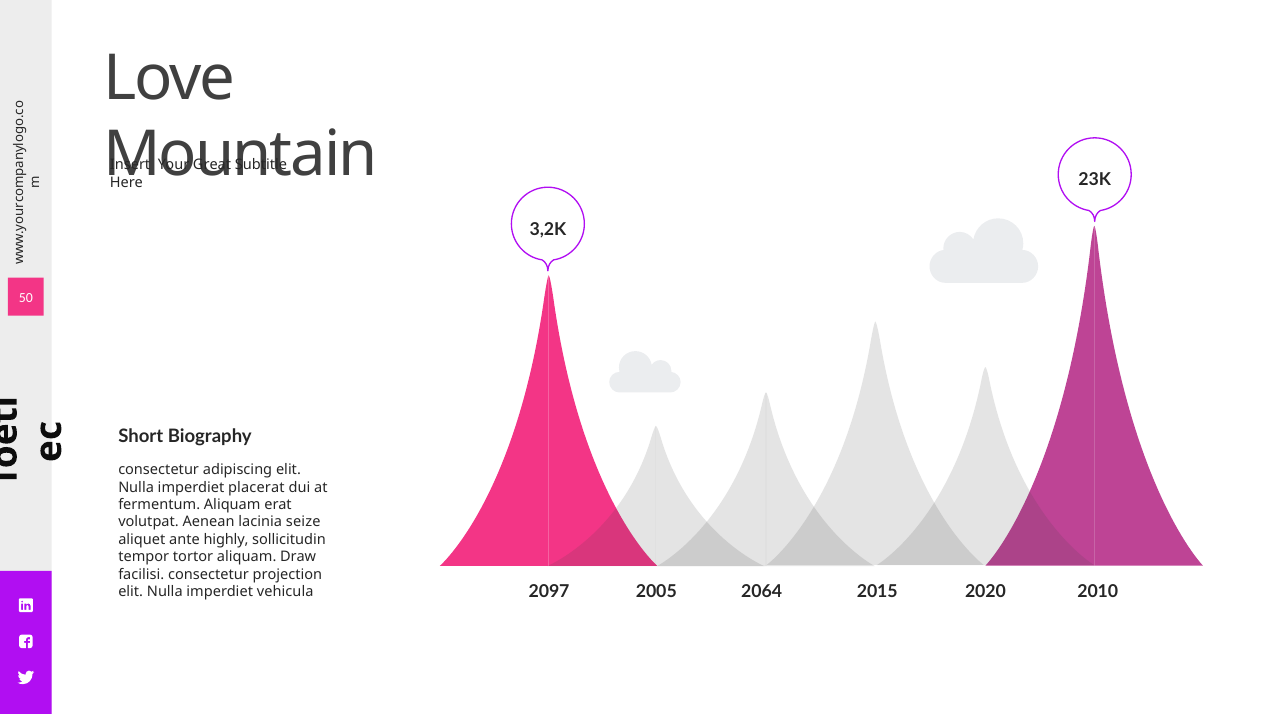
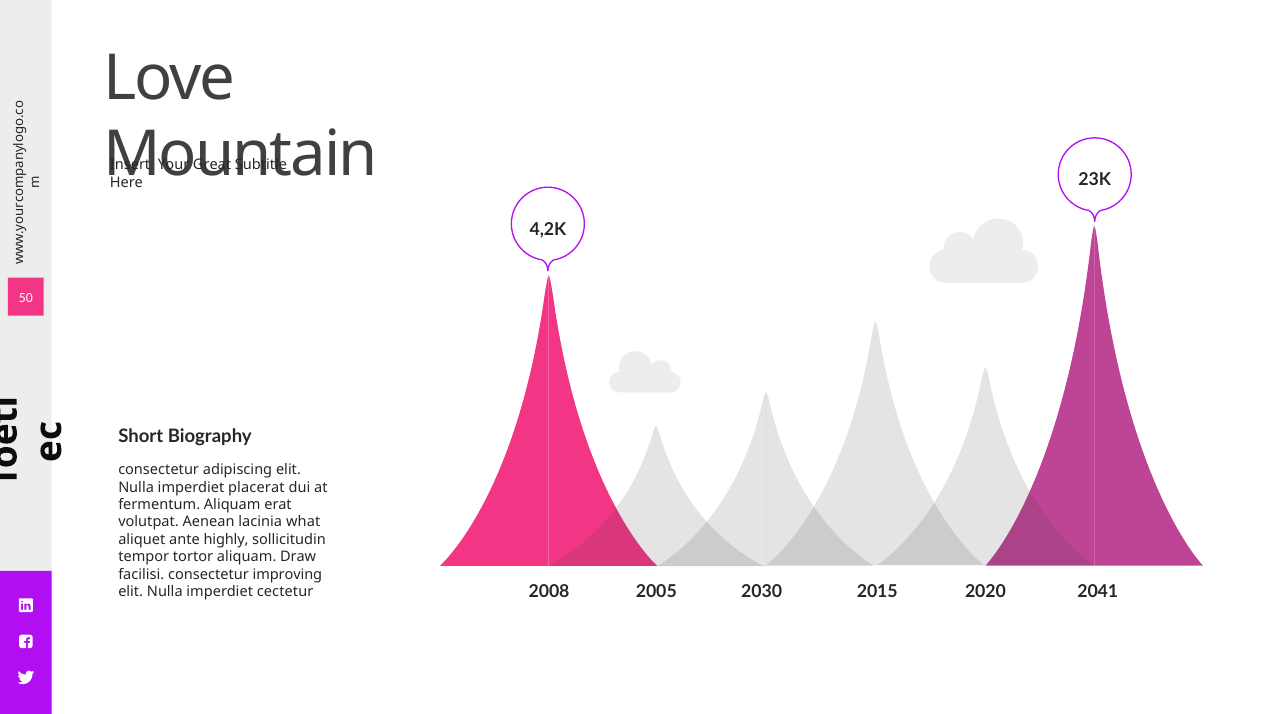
3,2K: 3,2K -> 4,2K
seize: seize -> what
projection: projection -> improving
2097: 2097 -> 2008
2064: 2064 -> 2030
2010: 2010 -> 2041
vehicula: vehicula -> cectetur
